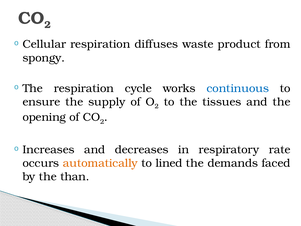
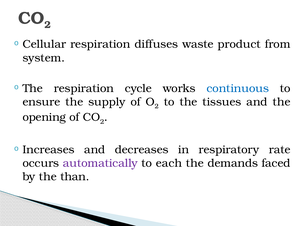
spongy: spongy -> system
automatically colour: orange -> purple
lined: lined -> each
